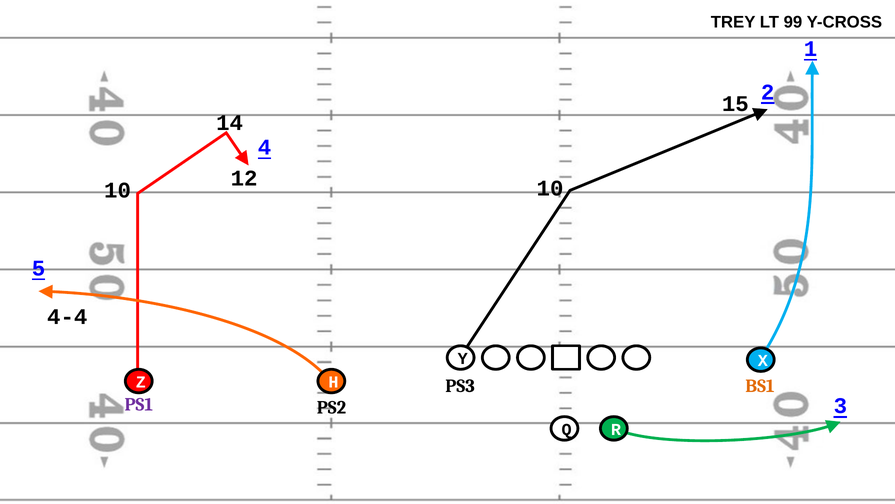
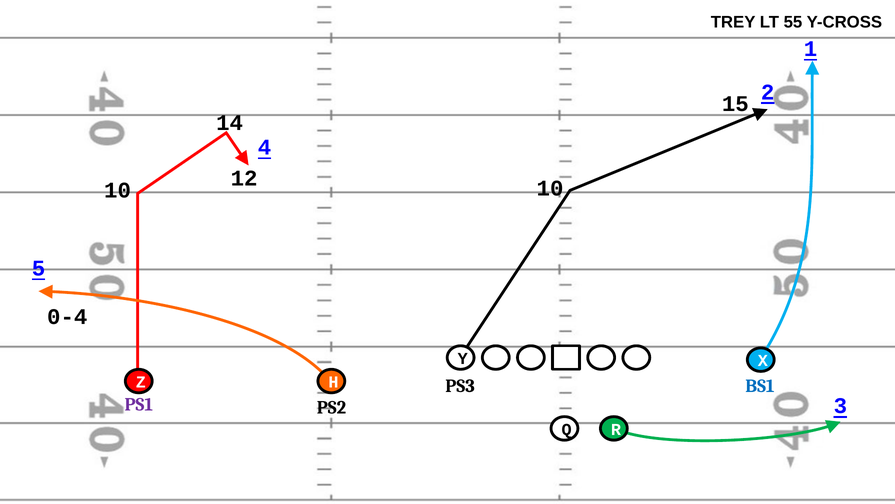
99: 99 -> 55
4-4: 4-4 -> 0-4
BS1 colour: orange -> blue
